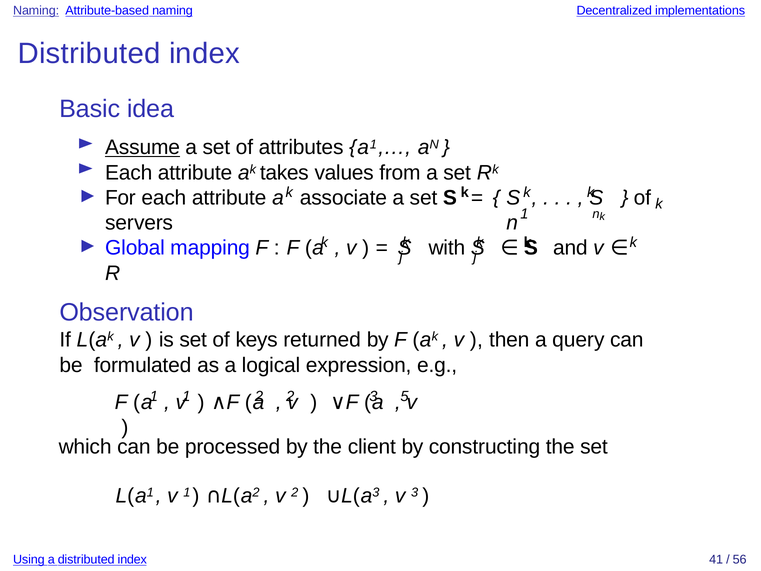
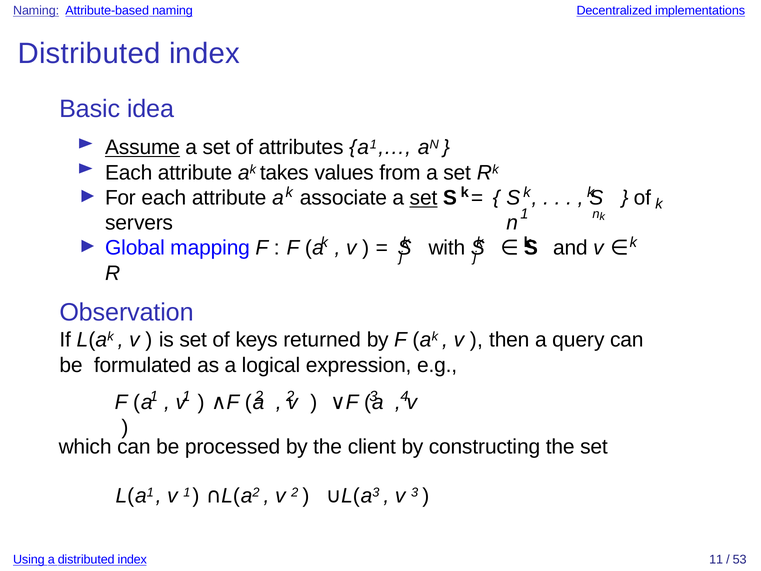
set at (424, 198) underline: none -> present
5: 5 -> 4
41: 41 -> 11
56: 56 -> 53
